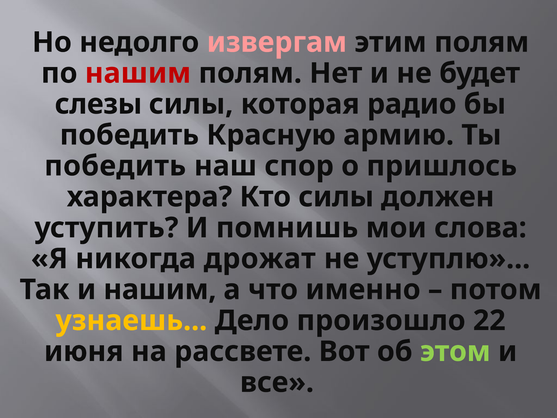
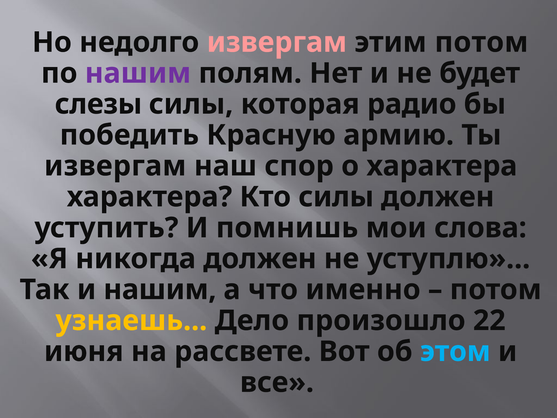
этим полям: полям -> потом
нашим at (138, 73) colour: red -> purple
победить at (115, 166): победить -> извергам
о пришлось: пришлось -> характера
никогда дрожат: дрожат -> должен
этом colour: light green -> light blue
